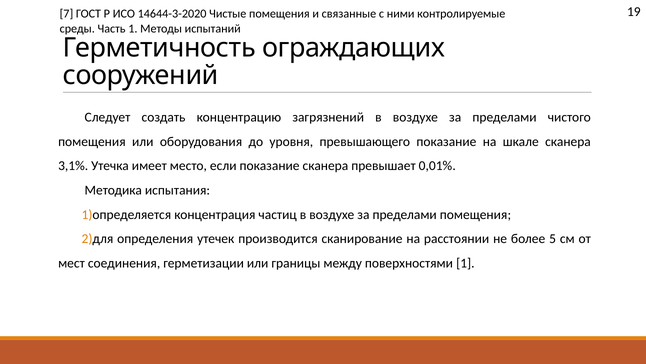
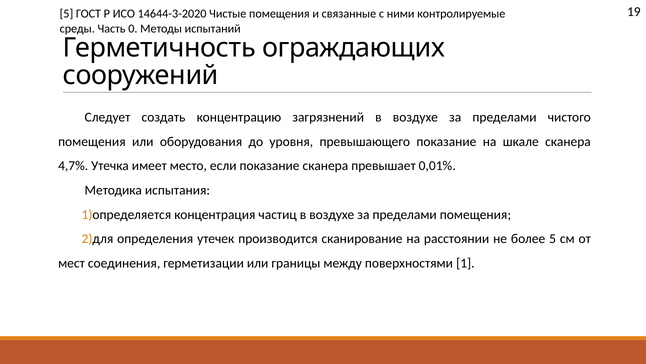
7 at (66, 14): 7 -> 5
Часть 1: 1 -> 0
3,1%: 3,1% -> 4,7%
